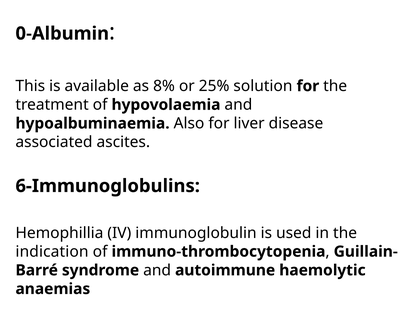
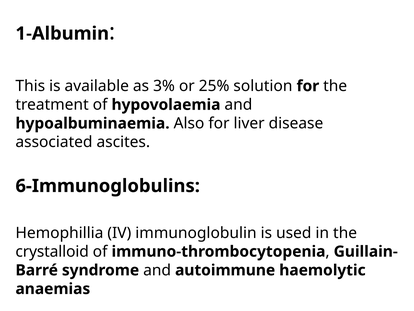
0-Albumin: 0-Albumin -> 1-Albumin
8%: 8% -> 3%
indication: indication -> crystalloid
